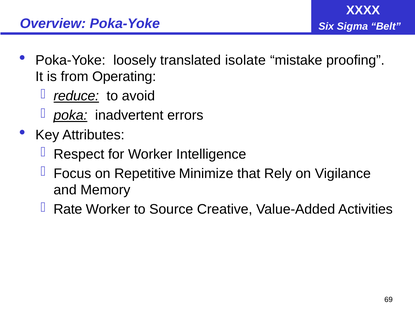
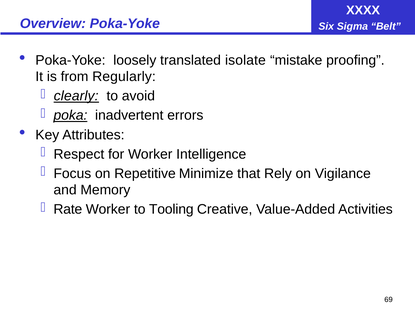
Operating: Operating -> Regularly
reduce: reduce -> clearly
Source: Source -> Tooling
